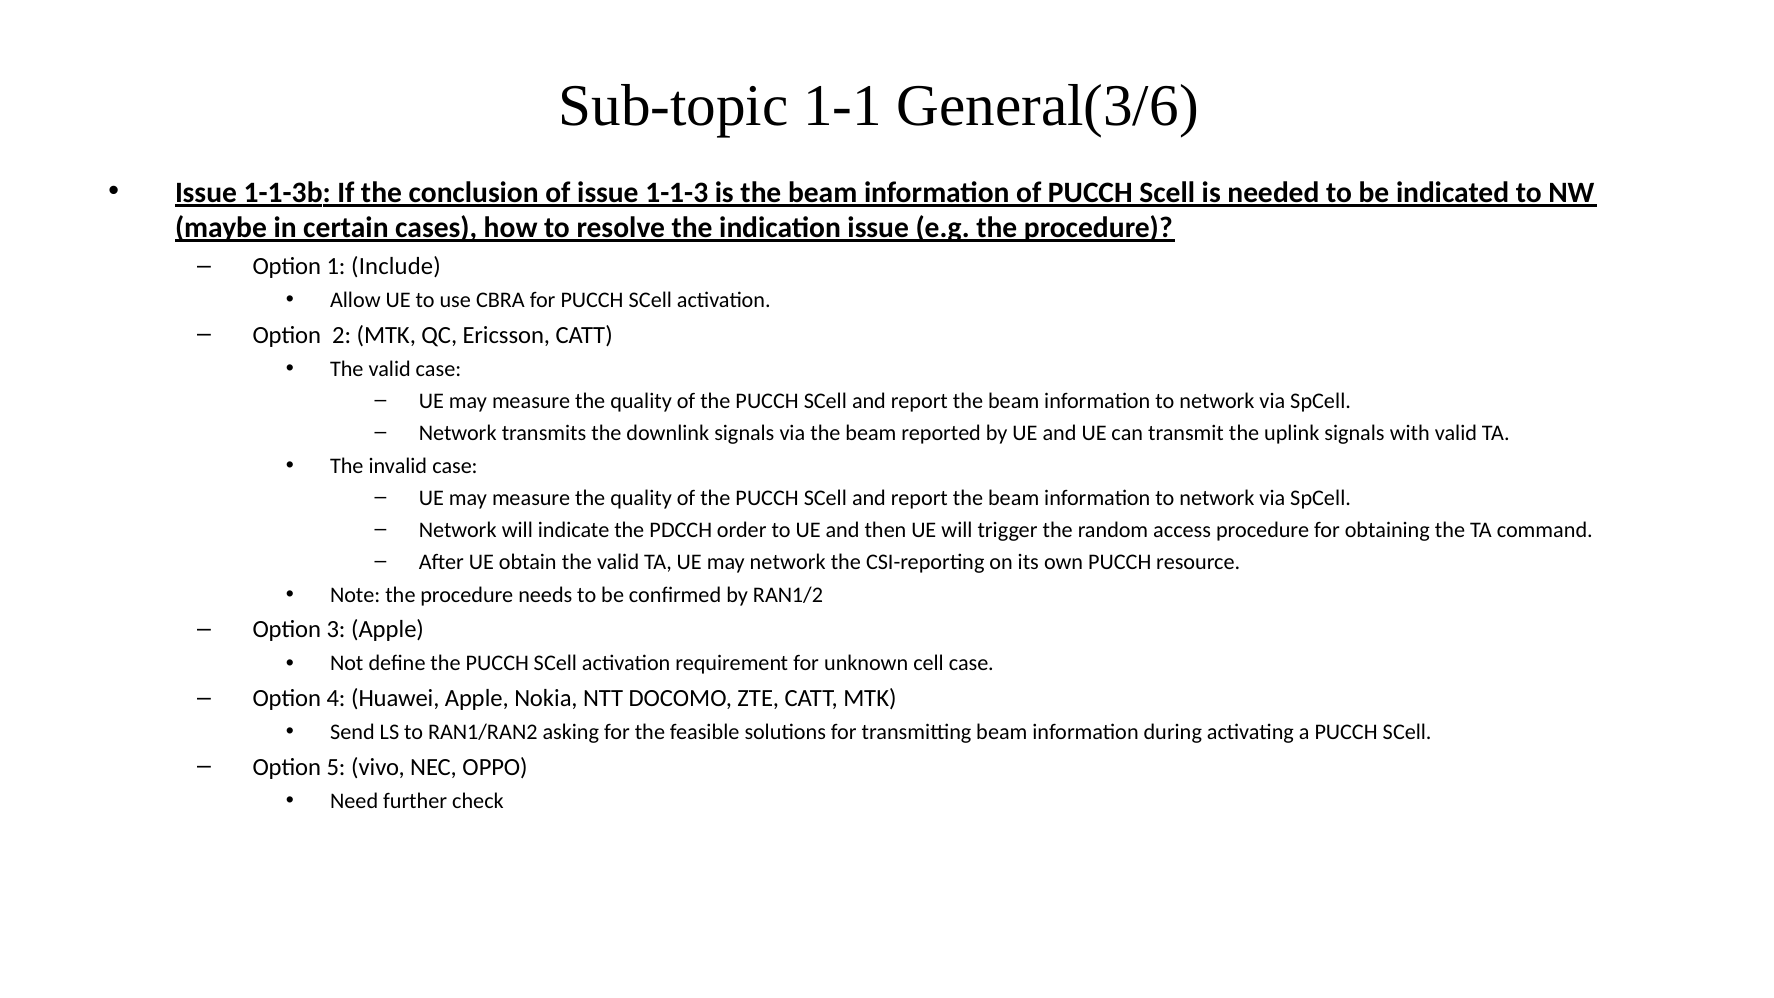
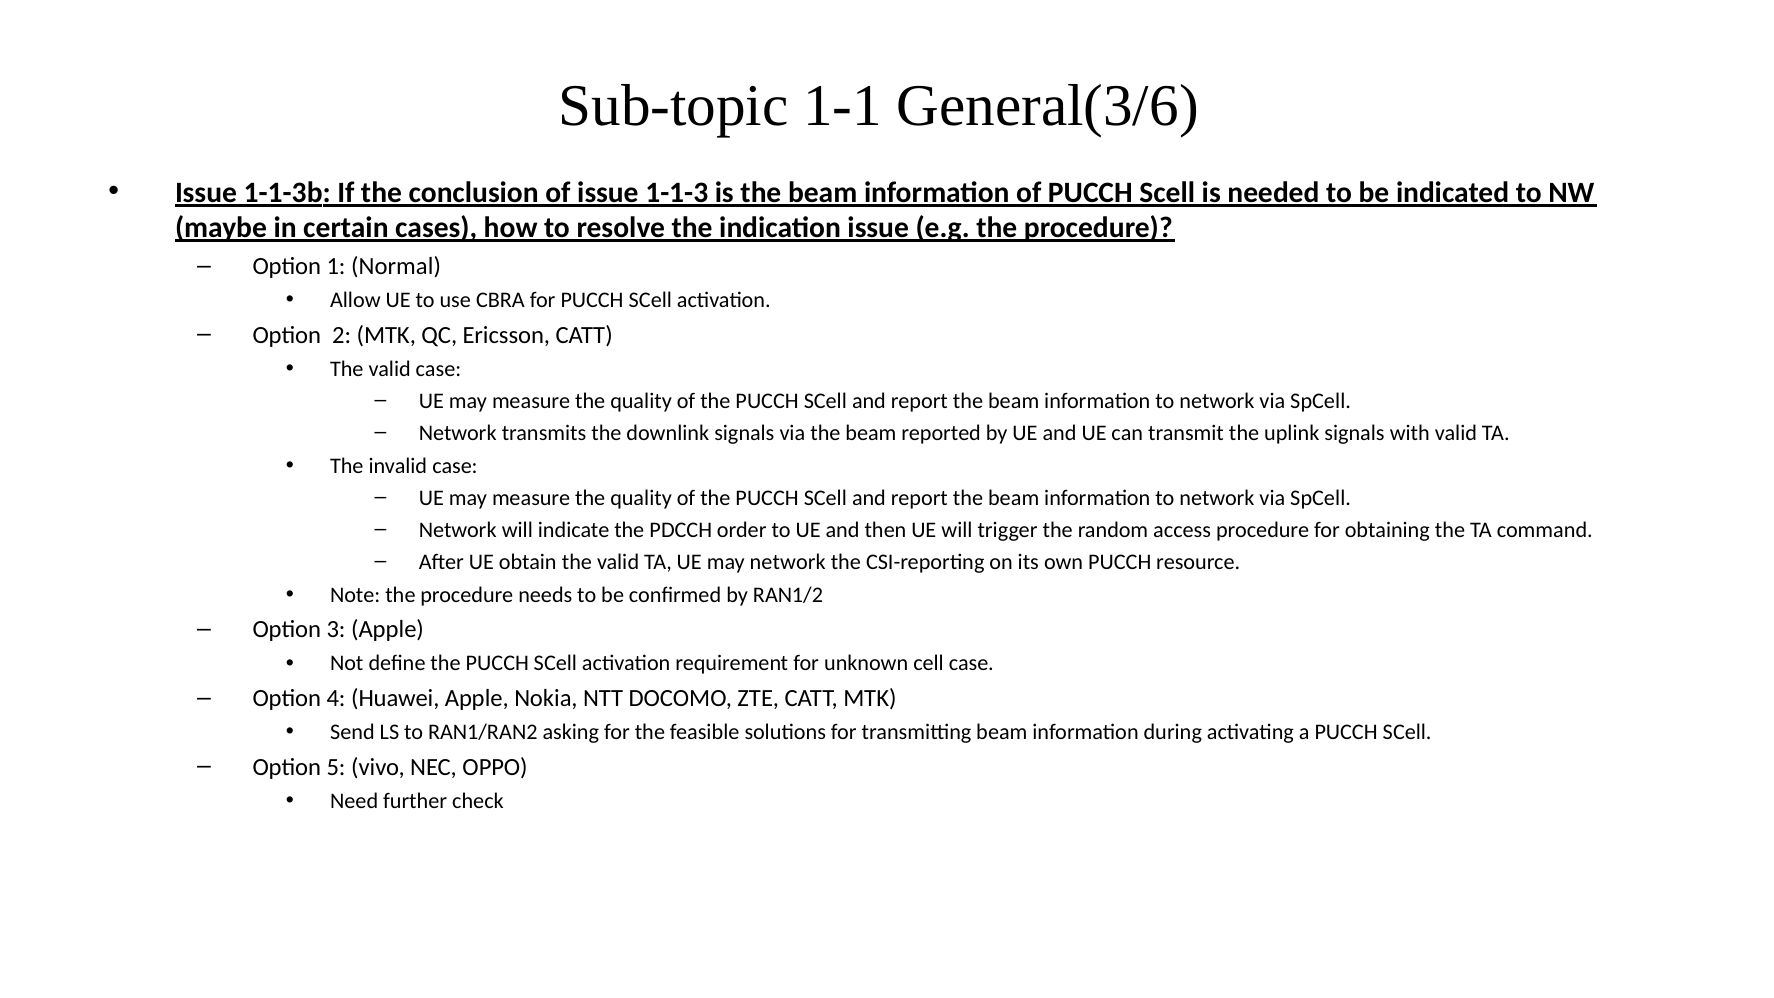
Include: Include -> Normal
